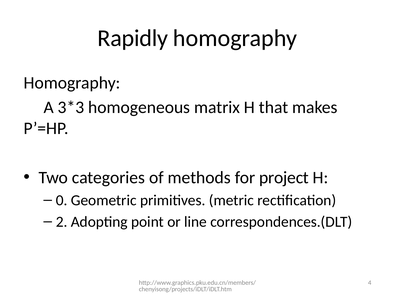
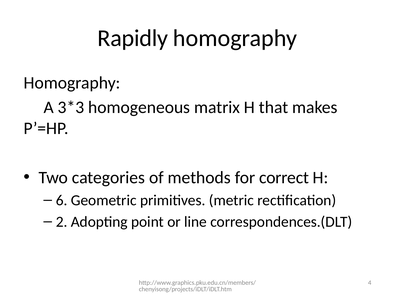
project: project -> correct
0: 0 -> 6
